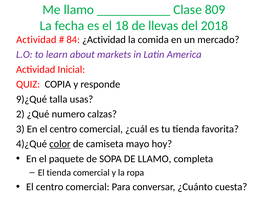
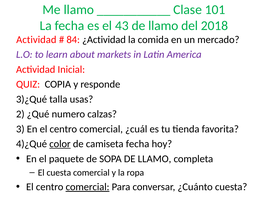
809: 809 -> 101
18: 18 -> 43
llevas at (163, 26): llevas -> llamo
9)¿Qué: 9)¿Qué -> 3)¿Qué
camiseta mayo: mayo -> fecha
El tienda: tienda -> cuesta
comercial at (88, 187) underline: none -> present
